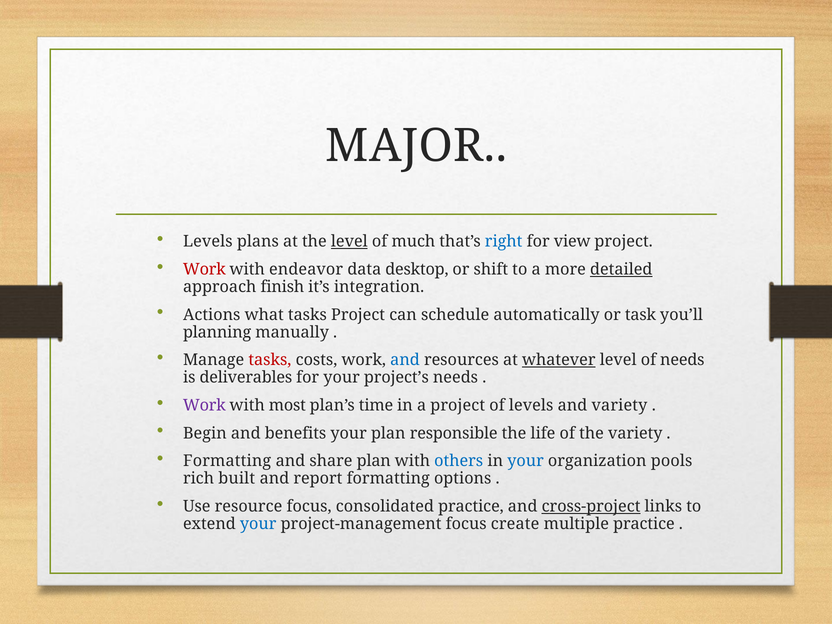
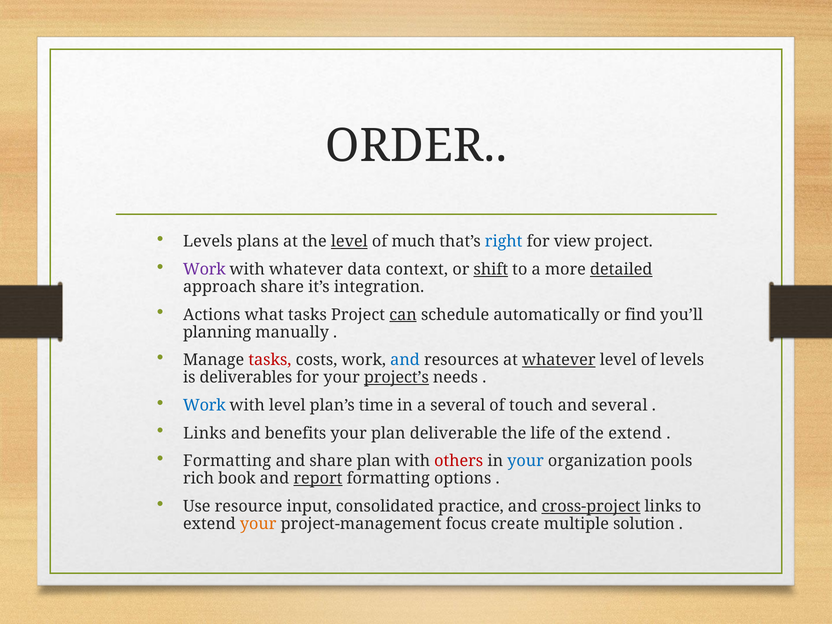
MAJOR: MAJOR -> ORDER
Work at (204, 269) colour: red -> purple
with endeavor: endeavor -> whatever
desktop: desktop -> context
shift underline: none -> present
approach finish: finish -> share
can underline: none -> present
task: task -> find
of needs: needs -> levels
project’s underline: none -> present
Work at (204, 405) colour: purple -> blue
with most: most -> level
a project: project -> several
of levels: levels -> touch
and variety: variety -> several
Begin at (205, 433): Begin -> Links
responsible: responsible -> deliverable
the variety: variety -> extend
others colour: blue -> red
built: built -> book
report underline: none -> present
resource focus: focus -> input
your at (258, 524) colour: blue -> orange
multiple practice: practice -> solution
